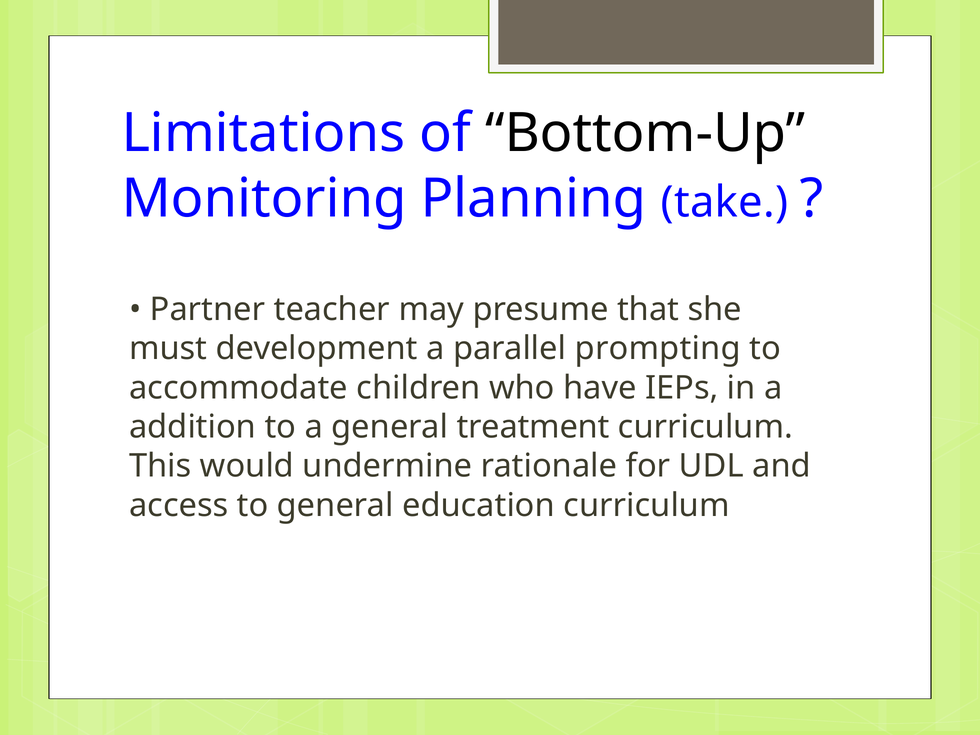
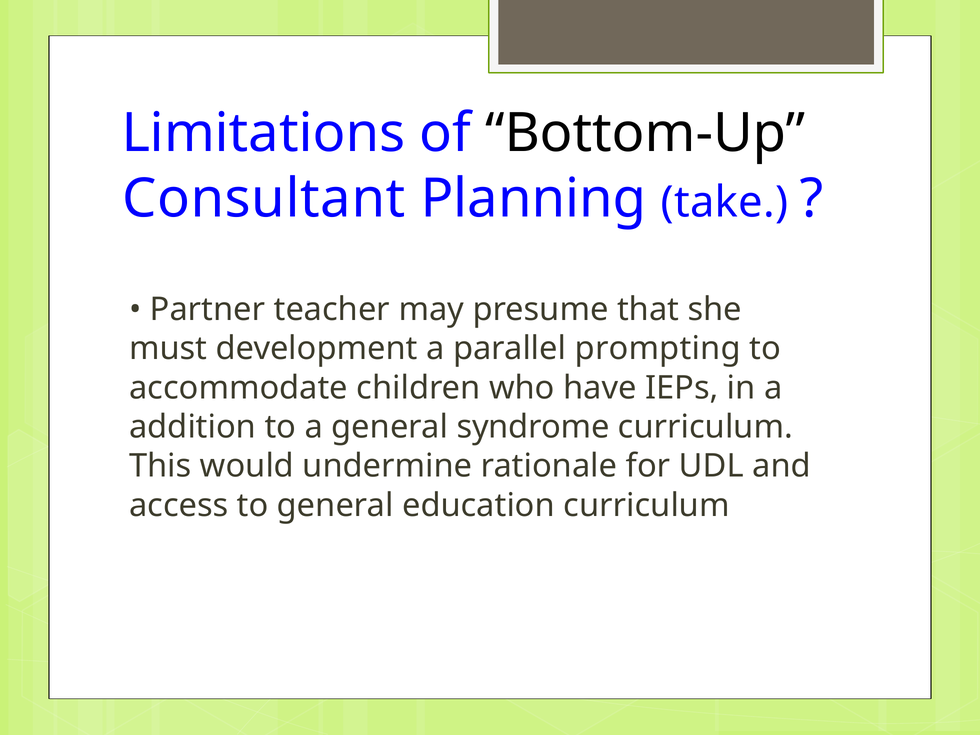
Monitoring: Monitoring -> Consultant
treatment: treatment -> syndrome
